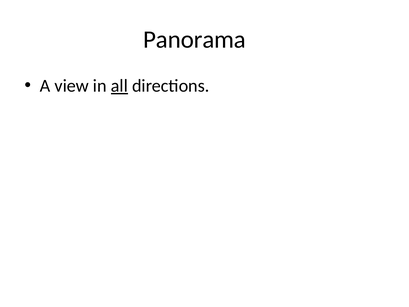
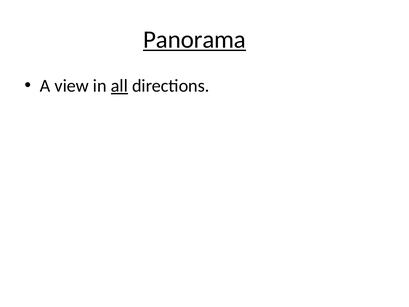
Panorama underline: none -> present
